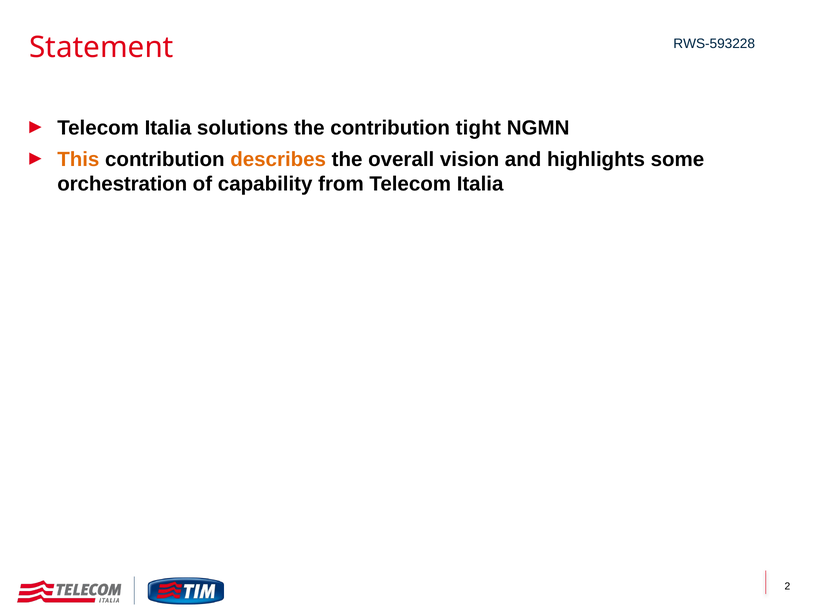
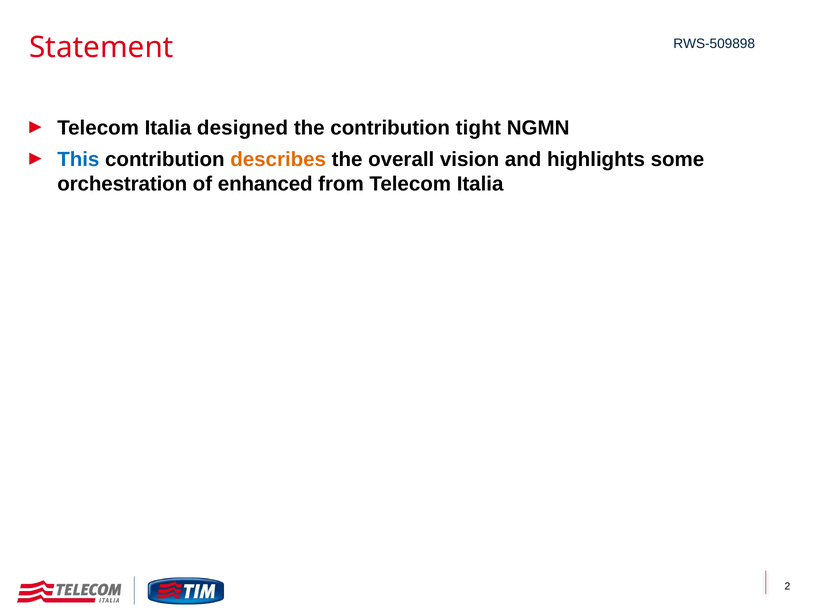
RWS-593228: RWS-593228 -> RWS-509898
solutions: solutions -> designed
This colour: orange -> blue
capability: capability -> enhanced
